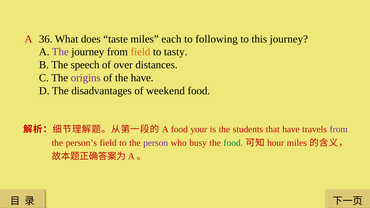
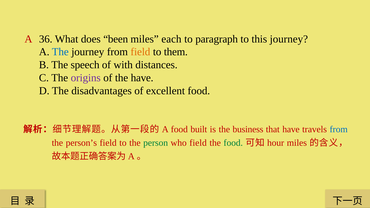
taste: taste -> been
following: following -> paragraph
The at (60, 52) colour: purple -> blue
tasty: tasty -> them
over: over -> with
weekend: weekend -> excellent
your: your -> built
students: students -> business
from at (339, 129) colour: purple -> blue
person colour: purple -> green
who busy: busy -> field
